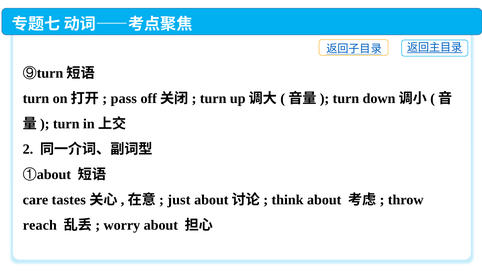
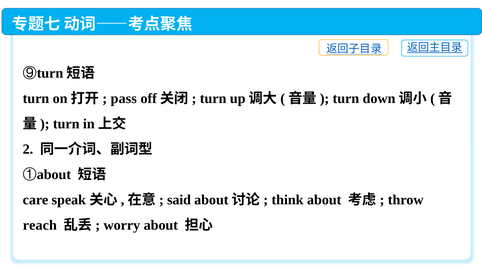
tastes: tastes -> speak
just: just -> said
